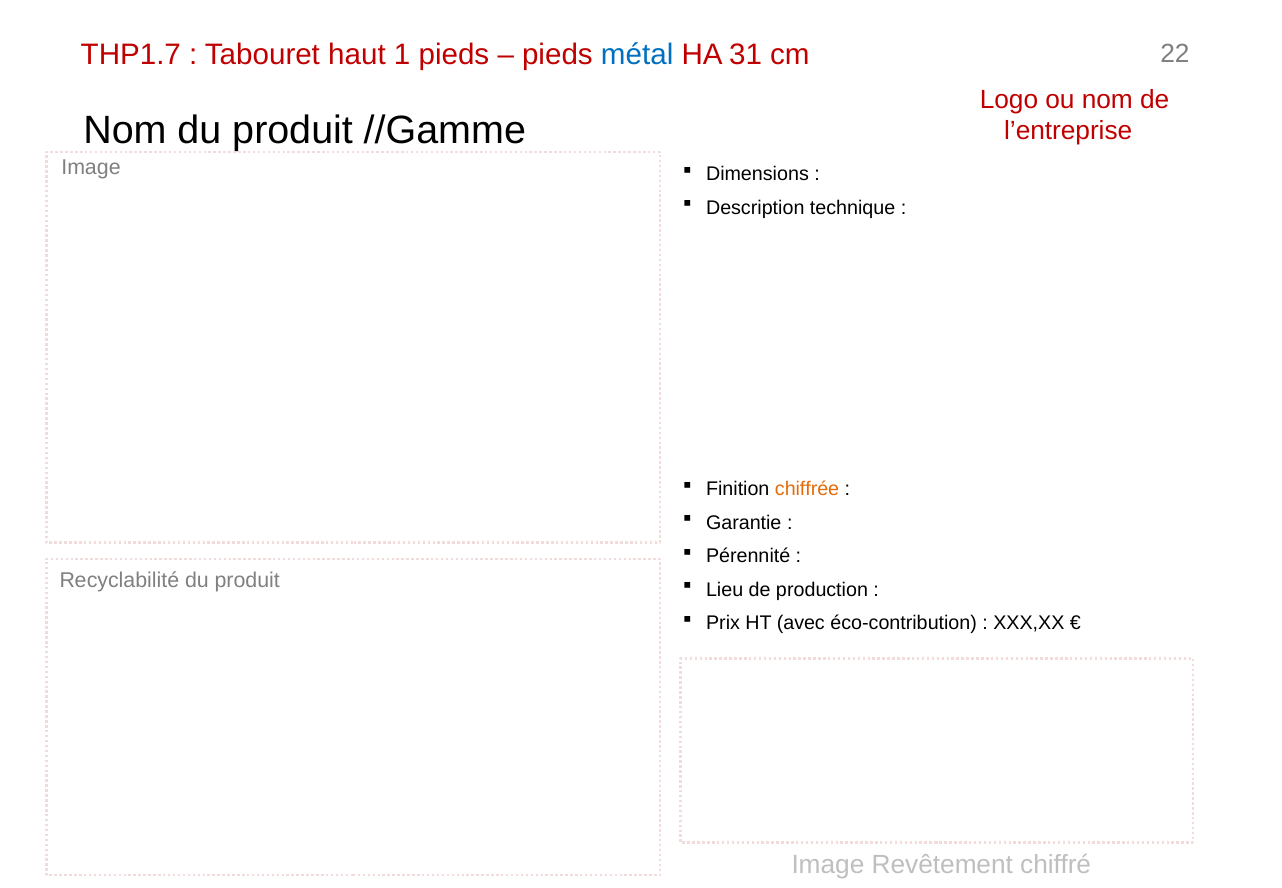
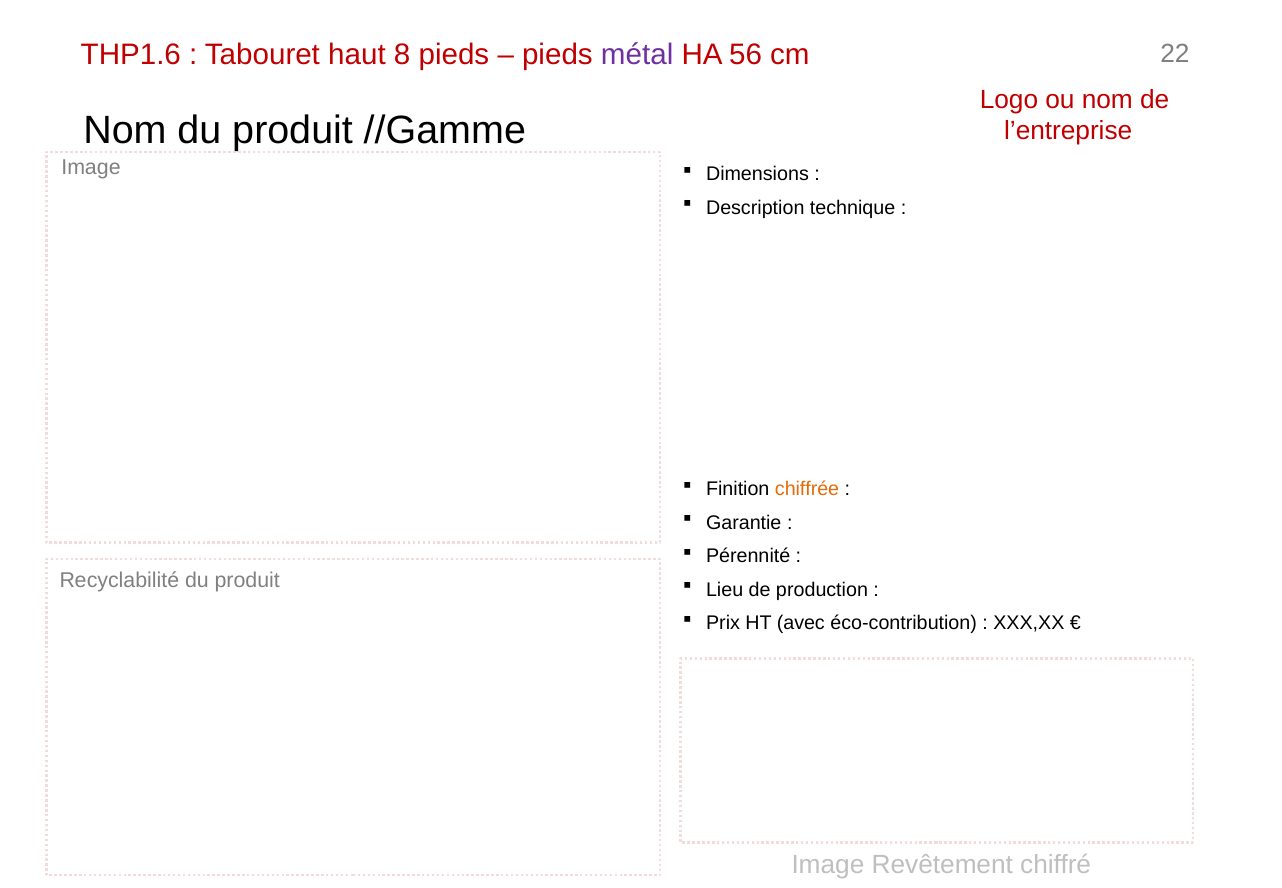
THP1.7: THP1.7 -> THP1.6
1: 1 -> 8
métal colour: blue -> purple
31: 31 -> 56
